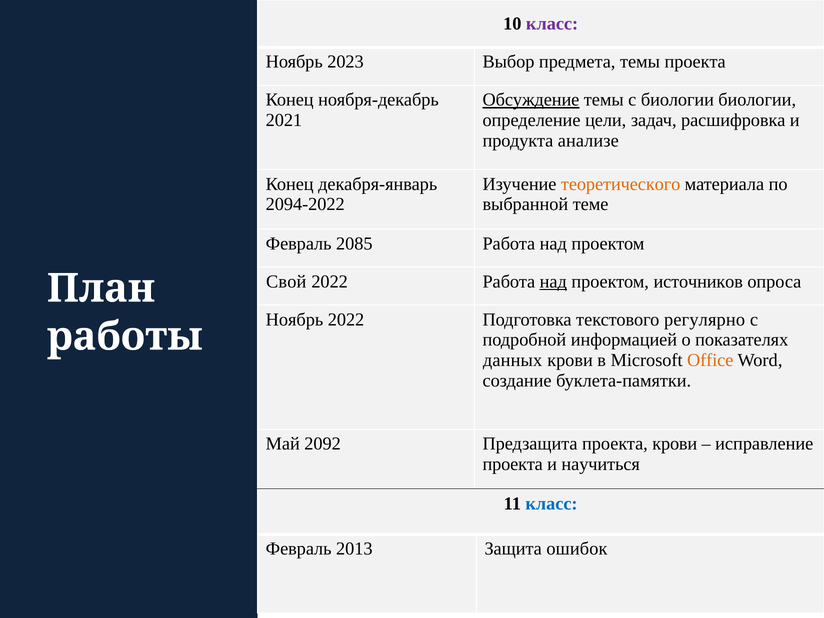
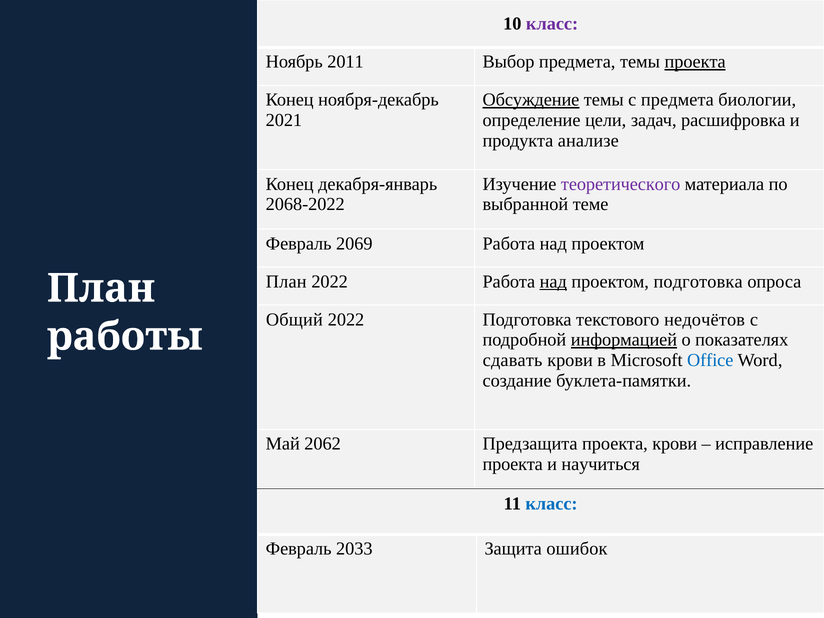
2023: 2023 -> 2011
проекта at (695, 62) underline: none -> present
с биологии: биологии -> предмета
теоретического colour: orange -> purple
2094-2022: 2094-2022 -> 2068-2022
2085: 2085 -> 2069
Свой at (286, 282): Свой -> План
проектом источников: источников -> подготовка
Ноябрь at (295, 320): Ноябрь -> Общий
регулярно: регулярно -> недочётов
информацией underline: none -> present
данных: данных -> сдавать
Office colour: orange -> blue
2092: 2092 -> 2062
2013: 2013 -> 2033
